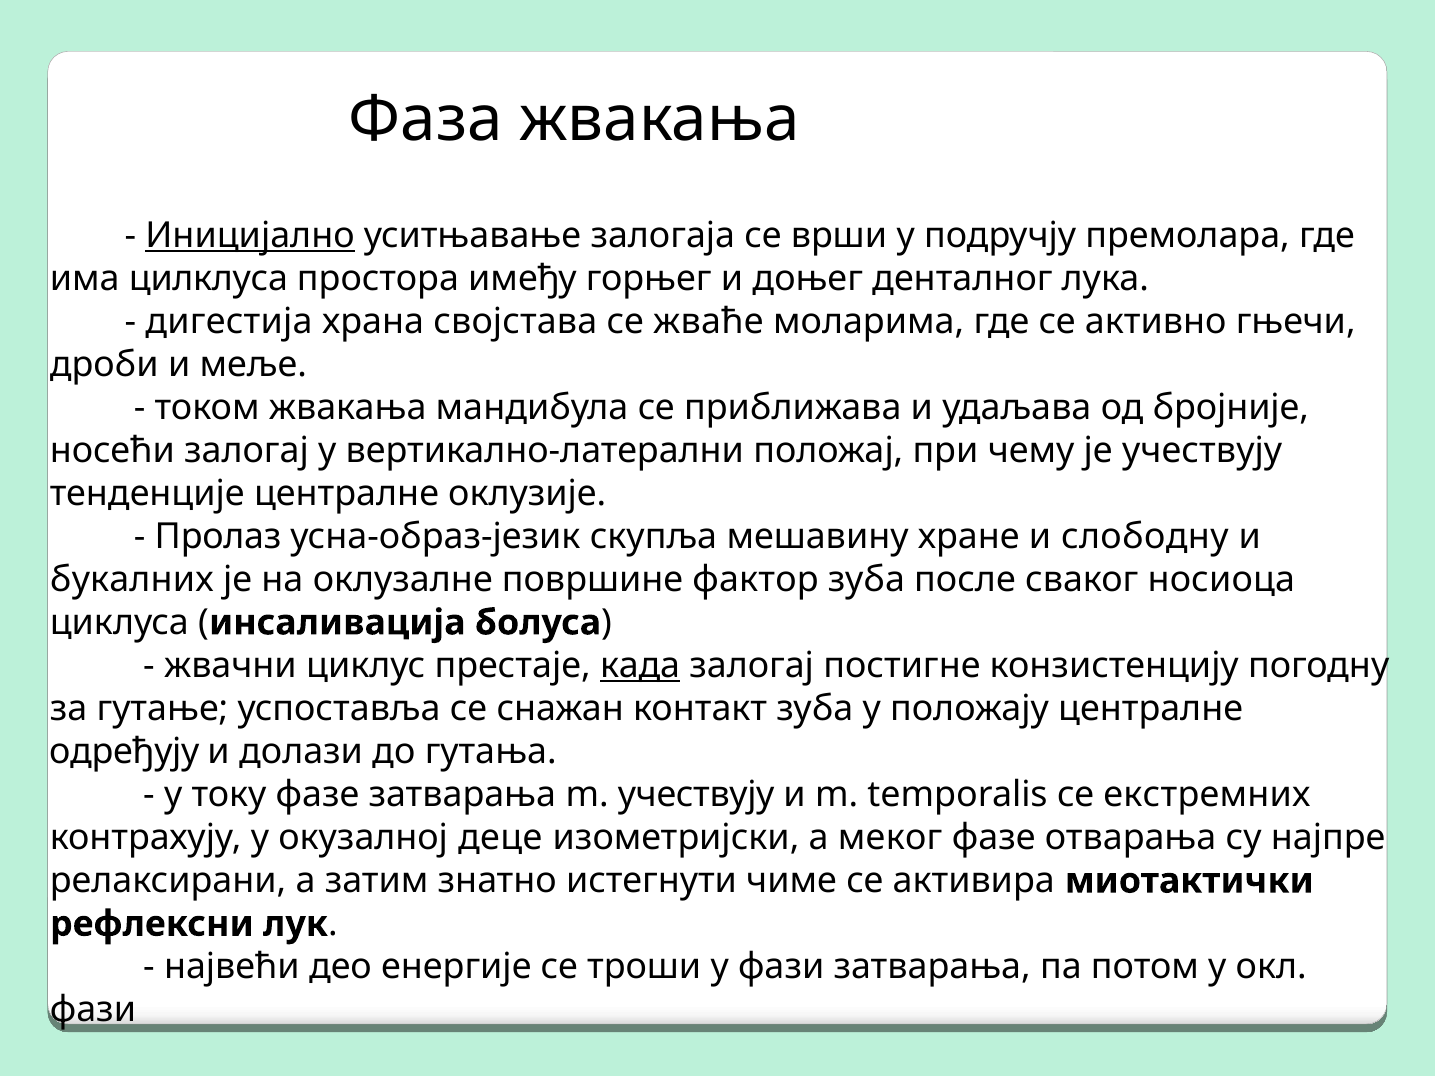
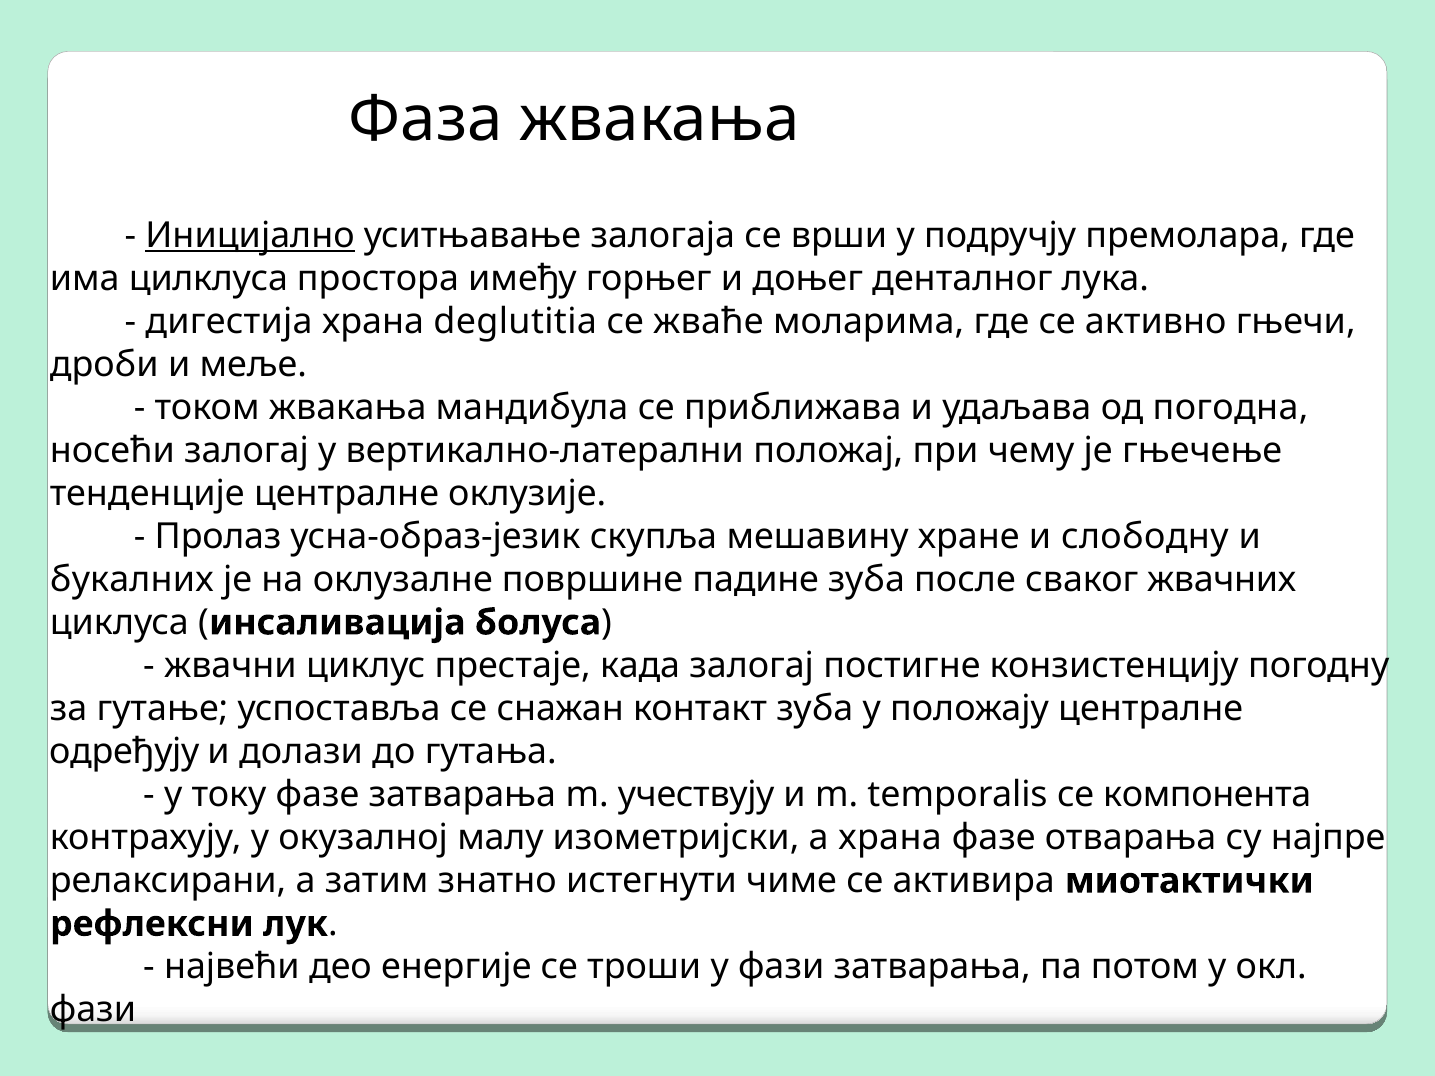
својстава: својстава -> deglutitia
бројније: бројније -> погодна
је учествују: учествују -> гњечење
фактор: фактор -> падине
носиоца: носиоца -> жвачних
када underline: present -> none
екстремних: екстремних -> компонента
деце: деце -> малу
а меког: меког -> храна
